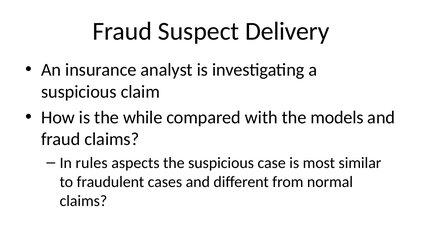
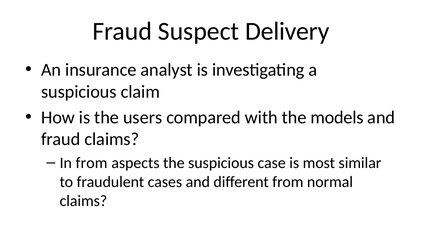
while: while -> users
In rules: rules -> from
